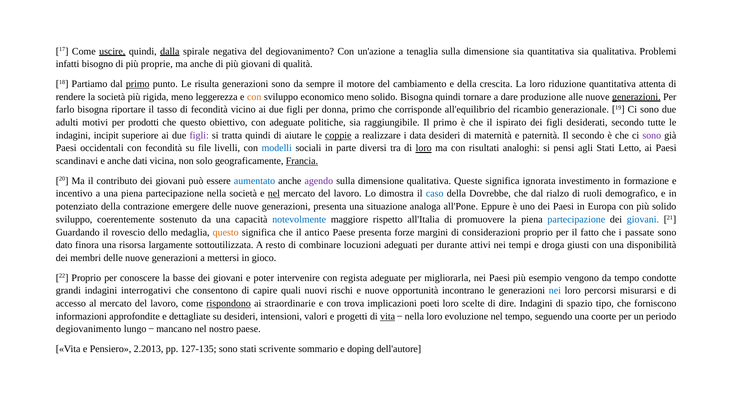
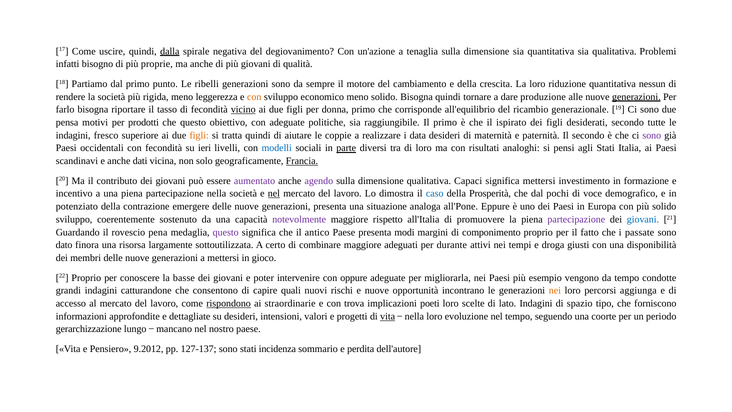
uscire underline: present -> none
primo at (138, 84) underline: present -> none
risulta: risulta -> ribelli
attenta: attenta -> nessun
vicino underline: none -> present
adulti: adulti -> pensa
incipit: incipit -> fresco
figli at (199, 135) colour: purple -> orange
coppie underline: present -> none
file: file -> ieri
parte underline: none -> present
loro at (424, 148) underline: present -> none
Letto: Letto -> Italia
aumentato colour: blue -> purple
Queste: Queste -> Capaci
significa ignorata: ignorata -> mettersi
Dovrebbe: Dovrebbe -> Prosperità
rialzo: rialzo -> pochi
ruoli: ruoli -> voce
notevolmente colour: blue -> purple
partecipazione at (576, 219) colour: blue -> purple
dello: dello -> pena
questo at (226, 232) colour: orange -> purple
forze: forze -> modi
considerazioni: considerazioni -> componimento
resto: resto -> certo
combinare locuzioni: locuzioni -> maggiore
regista: regista -> oppure
interrogativi: interrogativi -> catturandone
nei at (555, 290) colour: blue -> orange
misurarsi: misurarsi -> aggiunga
dire: dire -> lato
degiovanimento at (89, 329): degiovanimento -> gerarchizzazione
2.2013: 2.2013 -> 9.2012
127-135: 127-135 -> 127-137
scrivente: scrivente -> incidenza
doping: doping -> perdita
